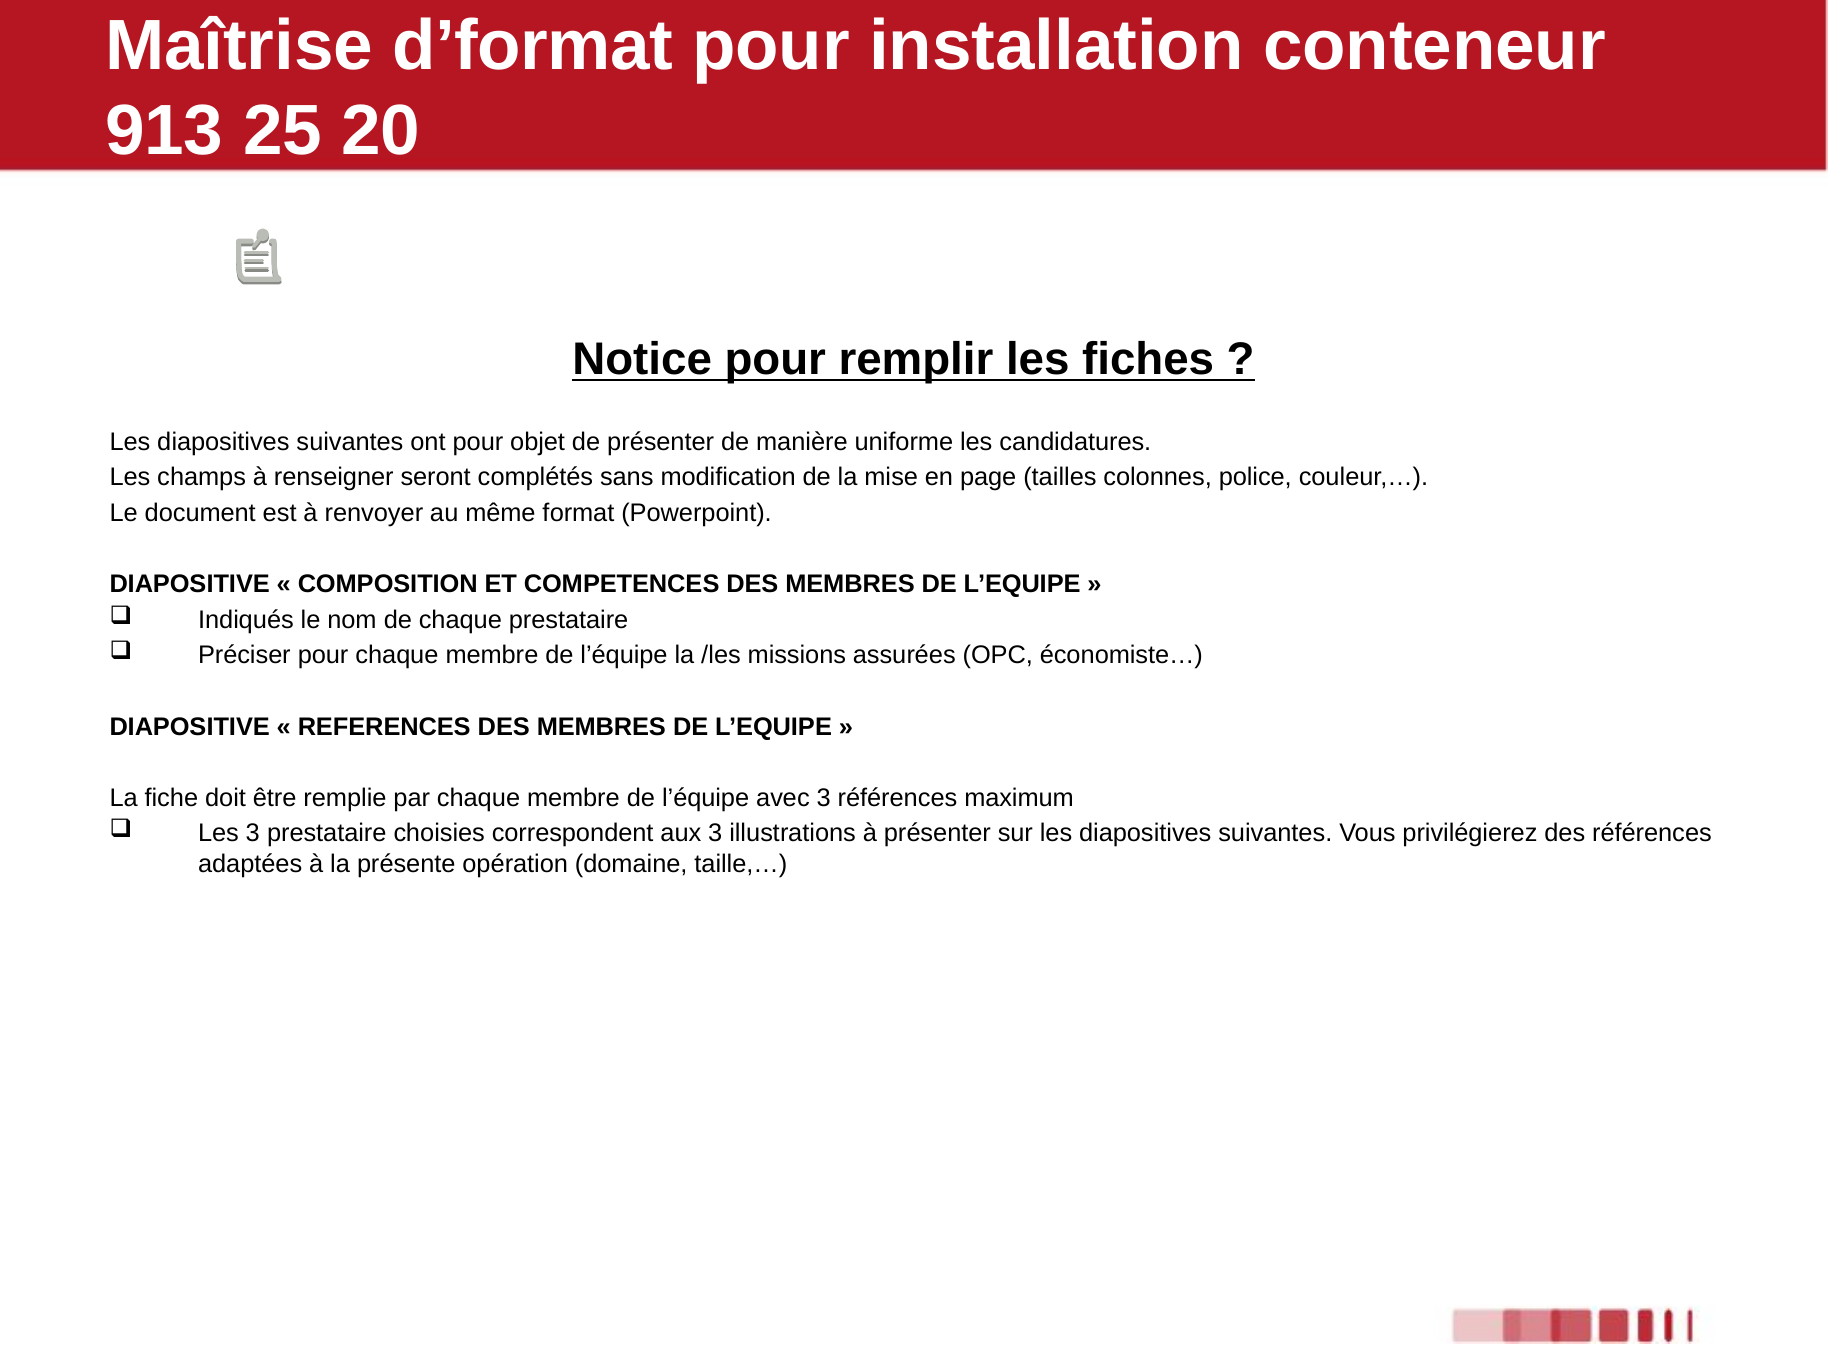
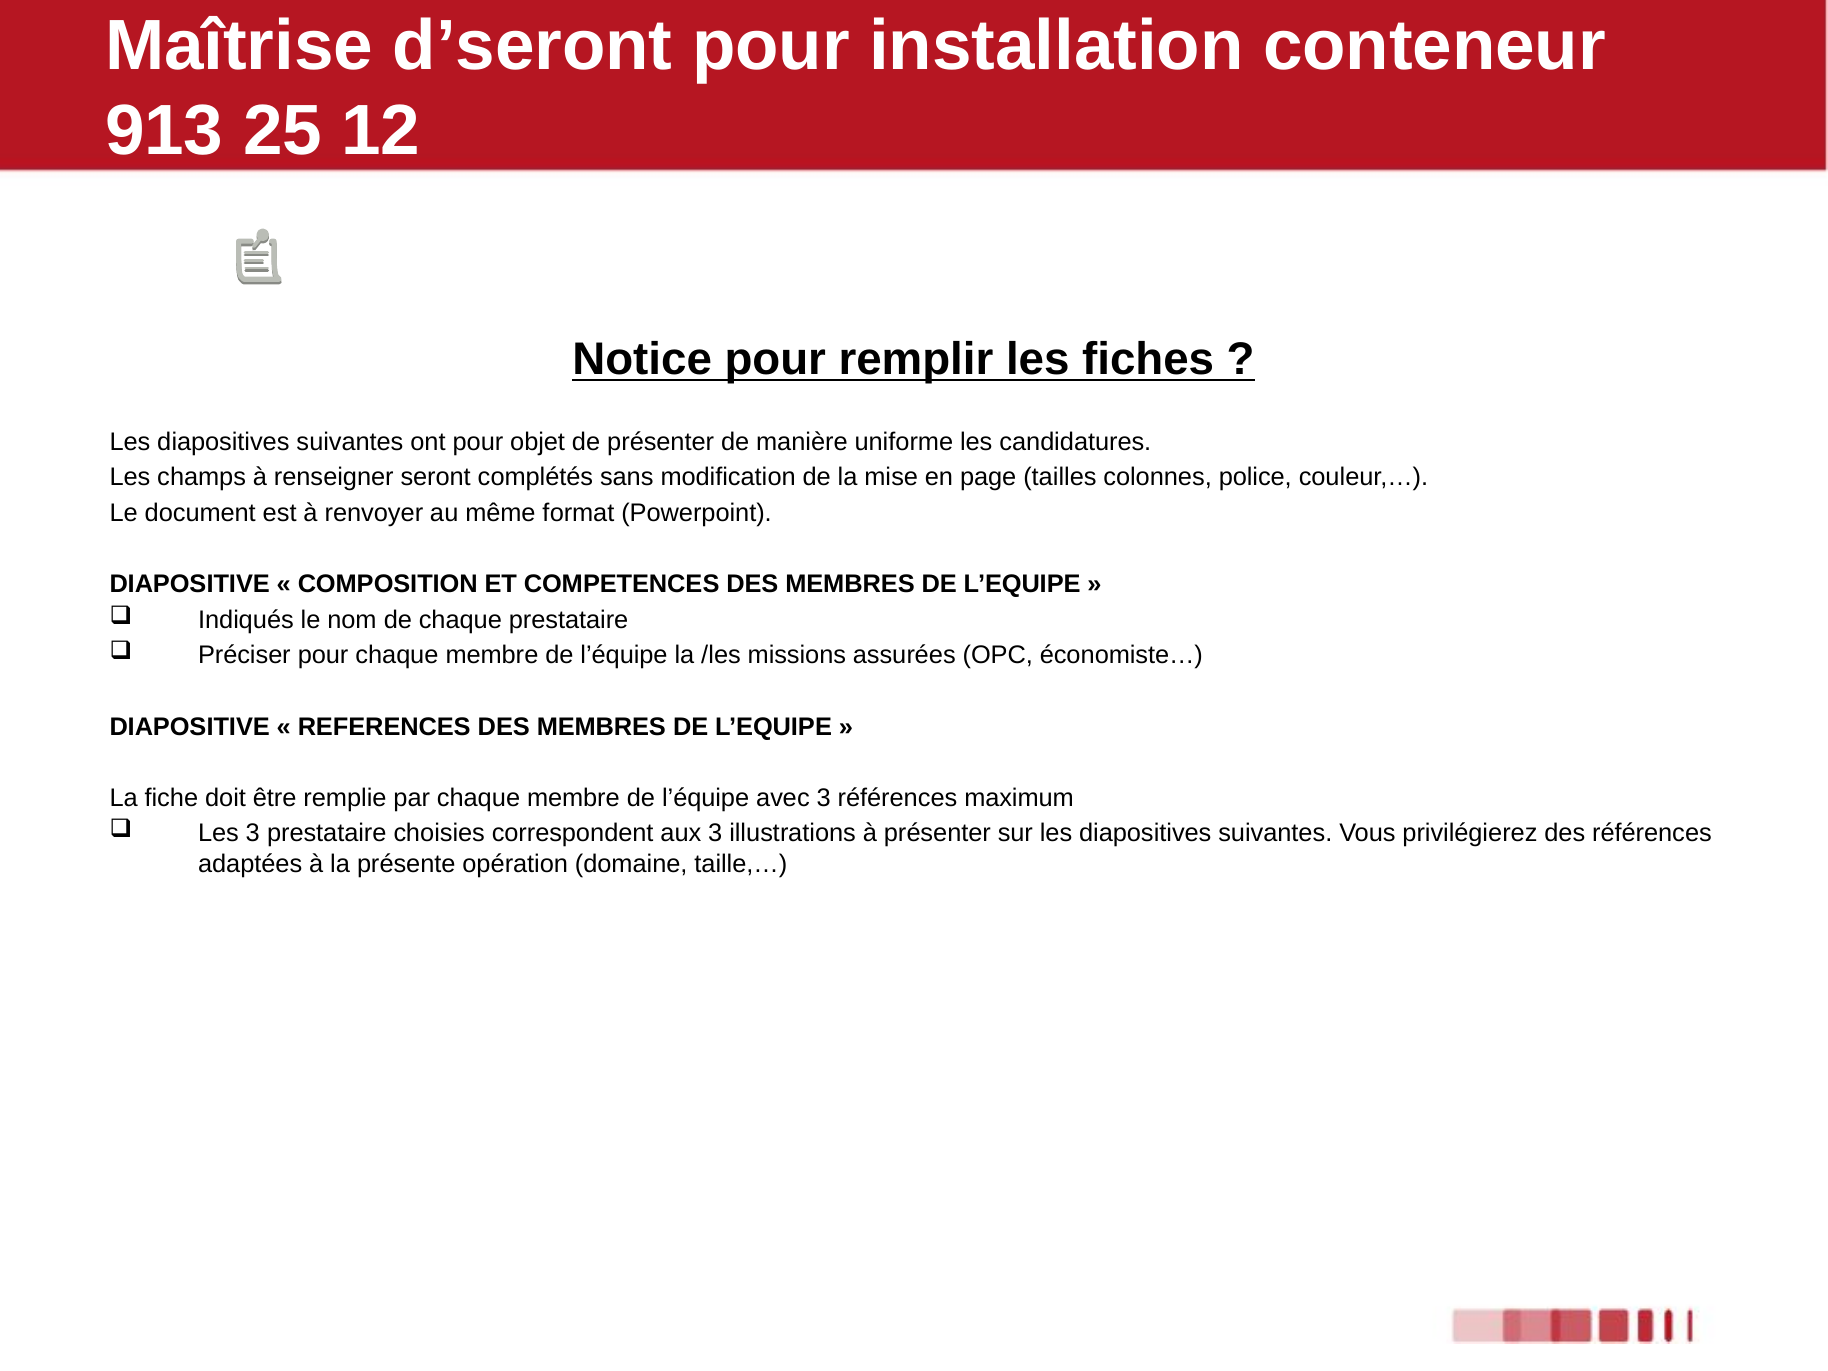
d’format: d’format -> d’seront
20: 20 -> 12
